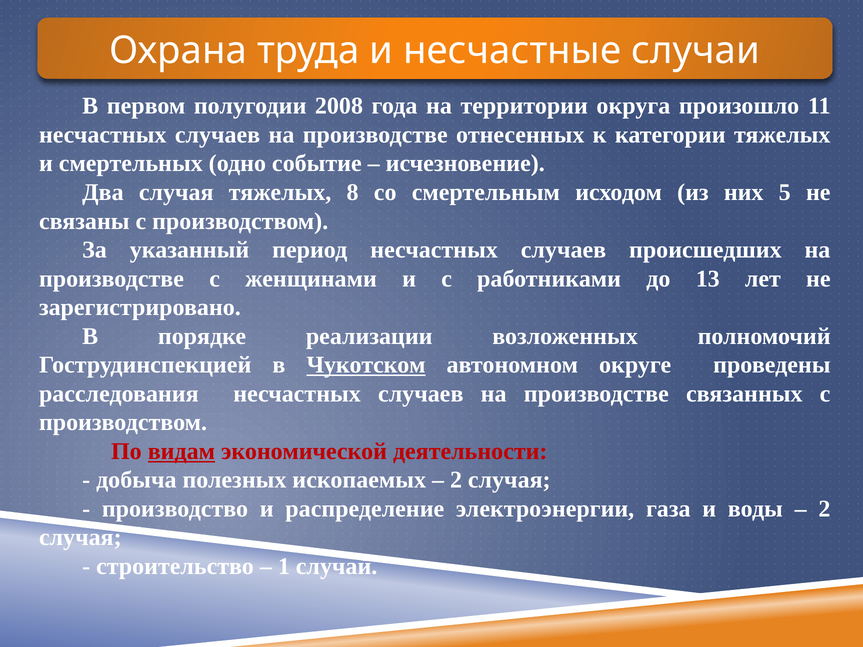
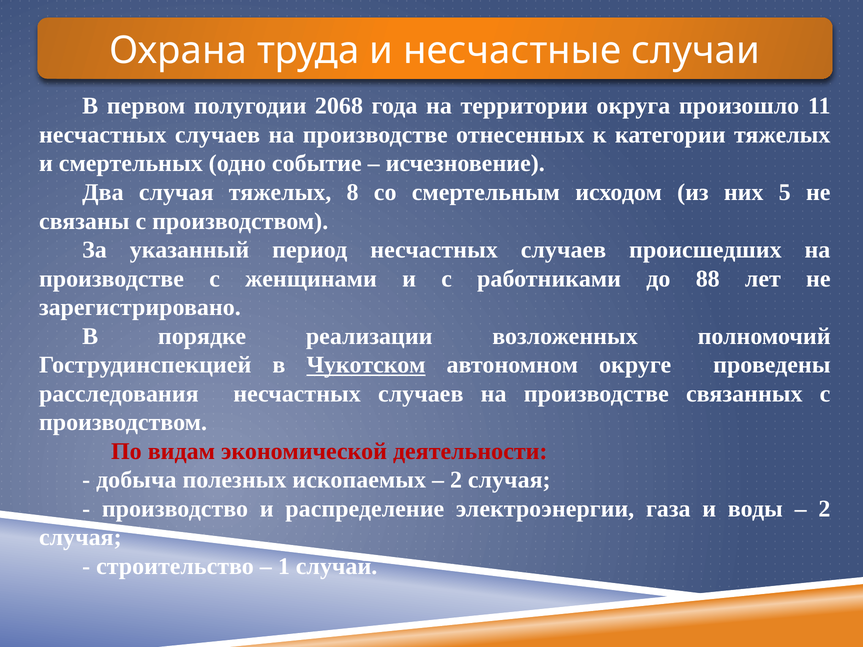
2008: 2008 -> 2068
13: 13 -> 88
видам underline: present -> none
